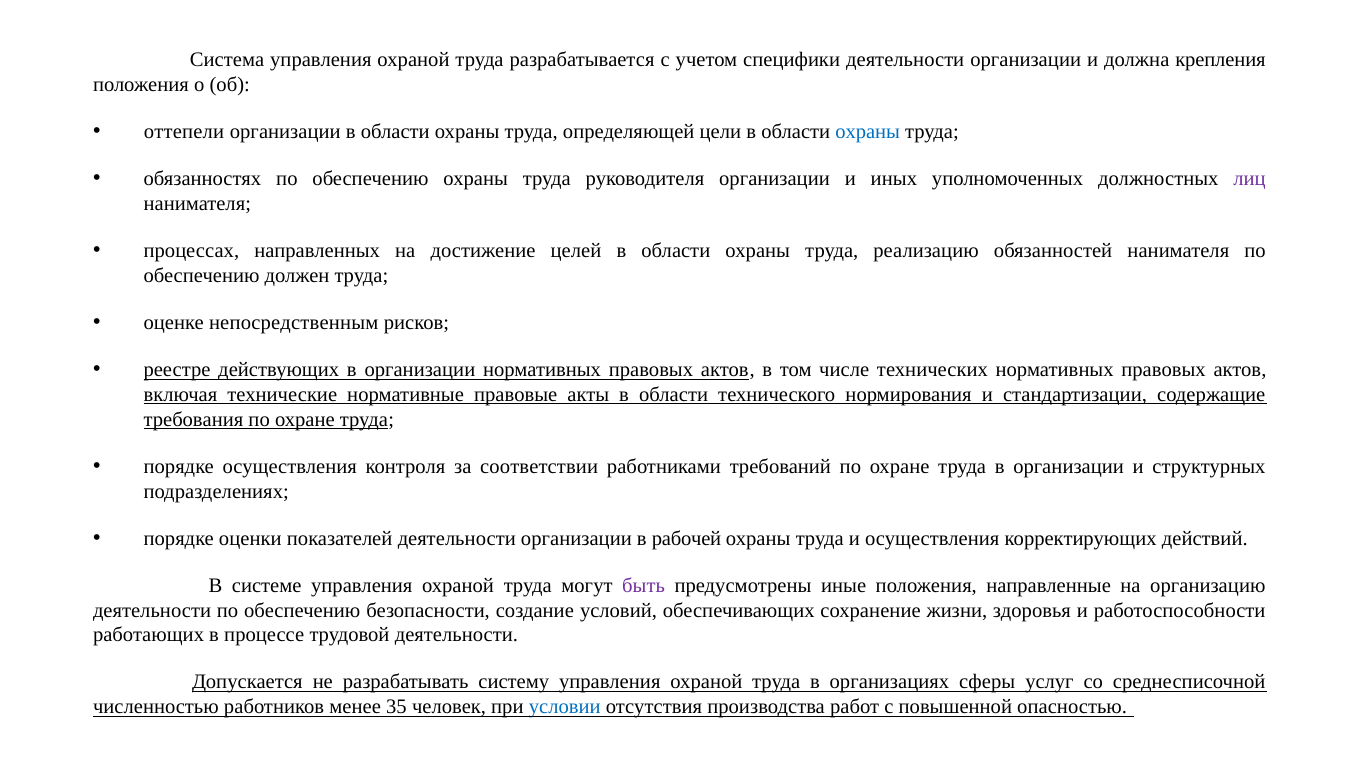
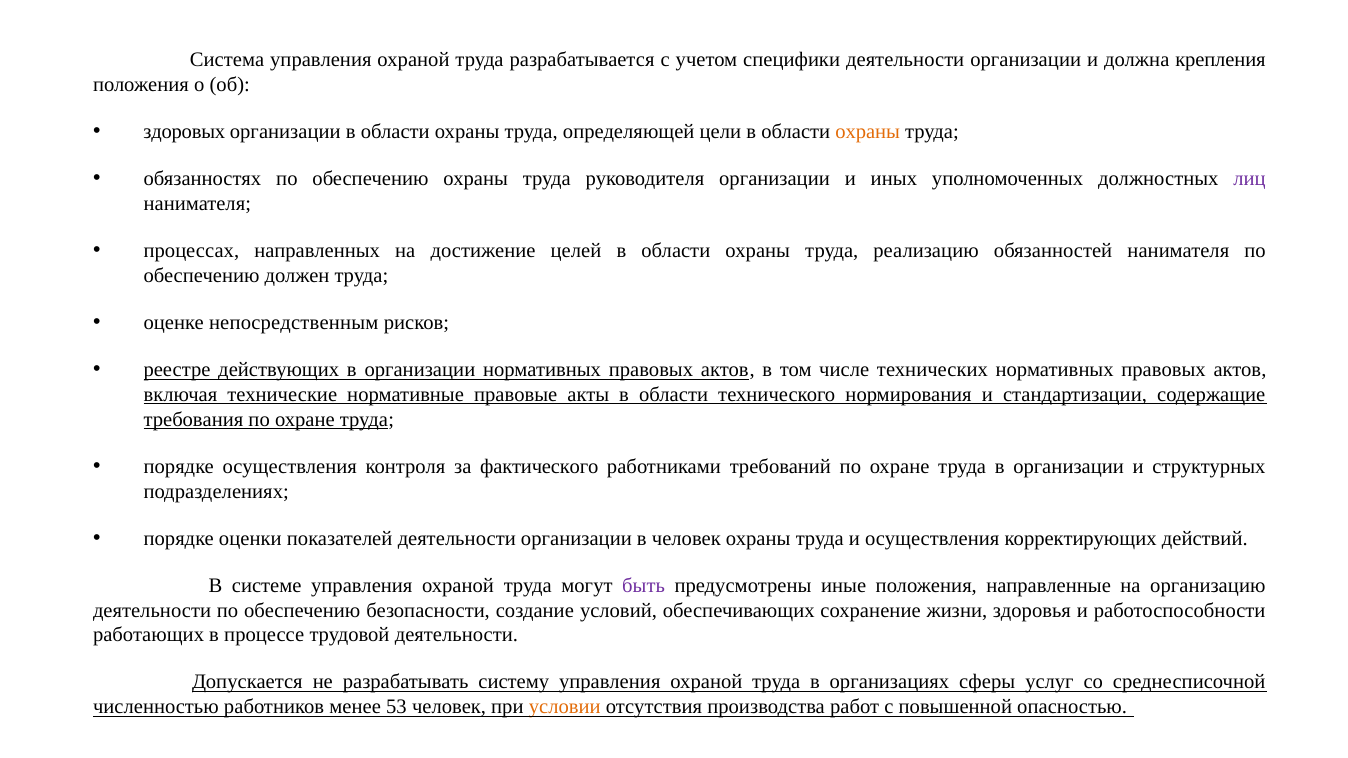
оттепели: оттепели -> здоровых
охраны at (868, 132) colour: blue -> orange
соответствии: соответствии -> фактического
в рабочей: рабочей -> человек
35: 35 -> 53
условии colour: blue -> orange
